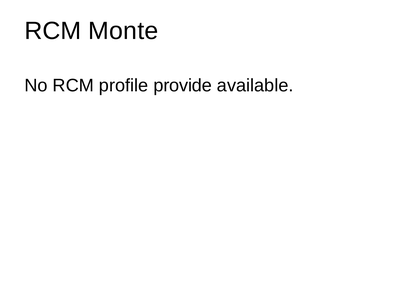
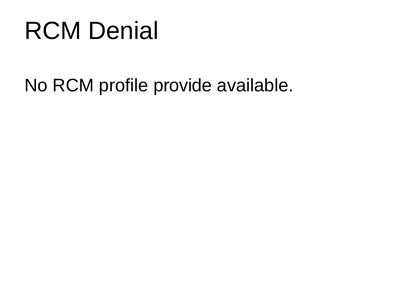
Monte: Monte -> Denial
